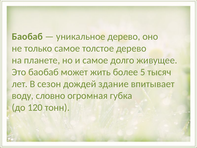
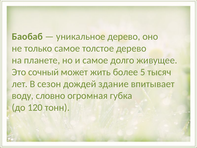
Это баобаб: баобаб -> сочный
